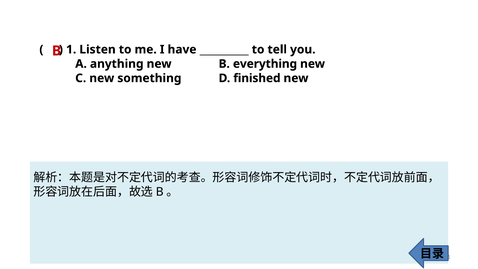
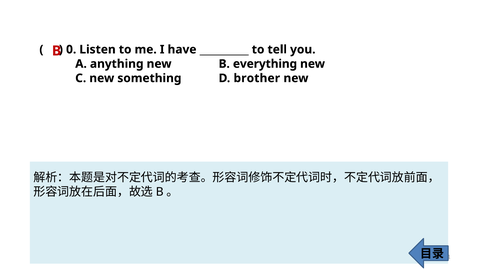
1: 1 -> 0
finished: finished -> brother
